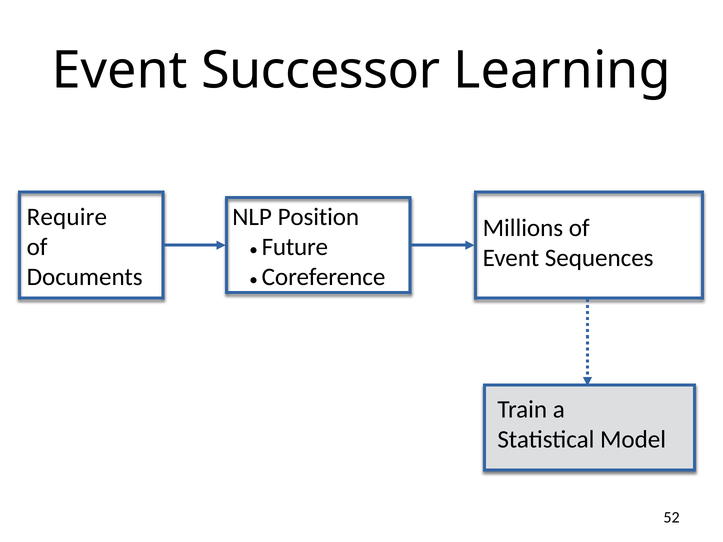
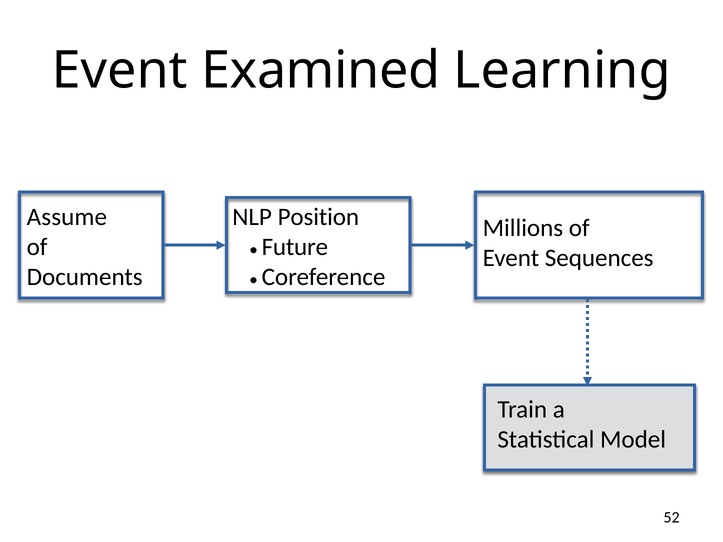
Successor: Successor -> Examined
Require: Require -> Assume
